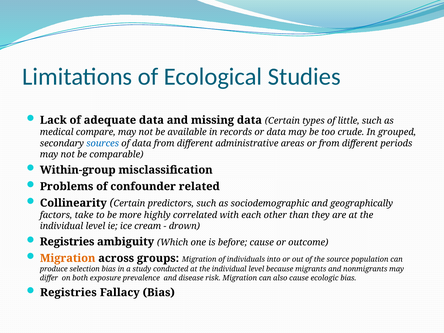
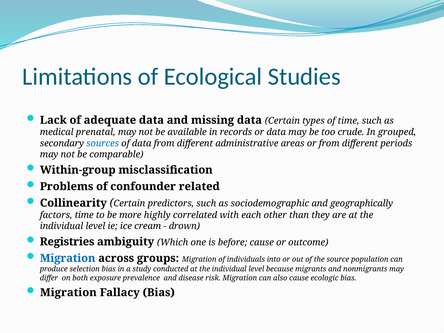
of little: little -> time
compare: compare -> prenatal
factors take: take -> time
Migration at (68, 258) colour: orange -> blue
Registries at (68, 292): Registries -> Migration
